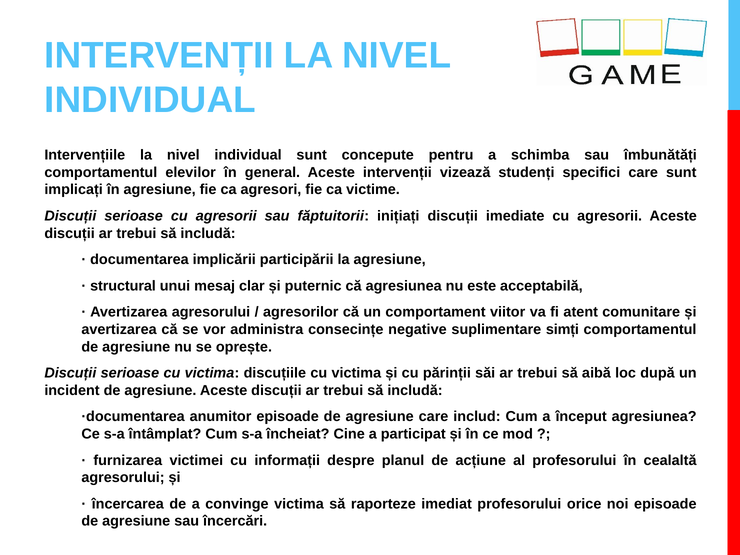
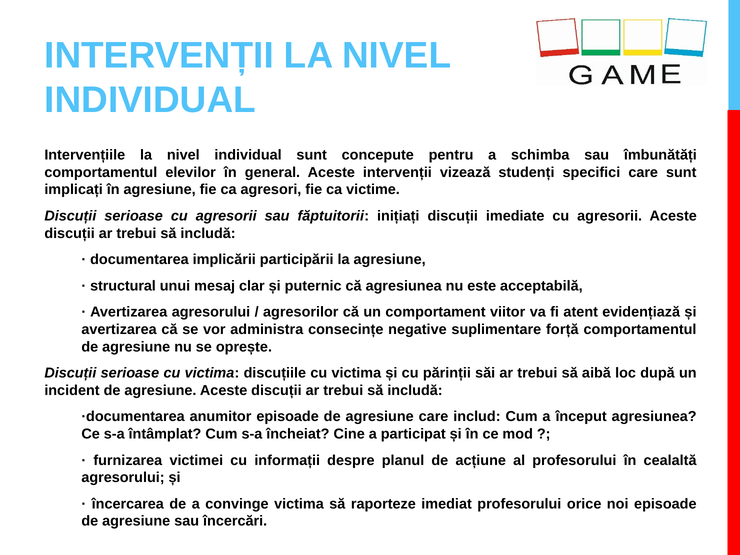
comunitare: comunitare -> evidențiază
simți: simți -> forță
